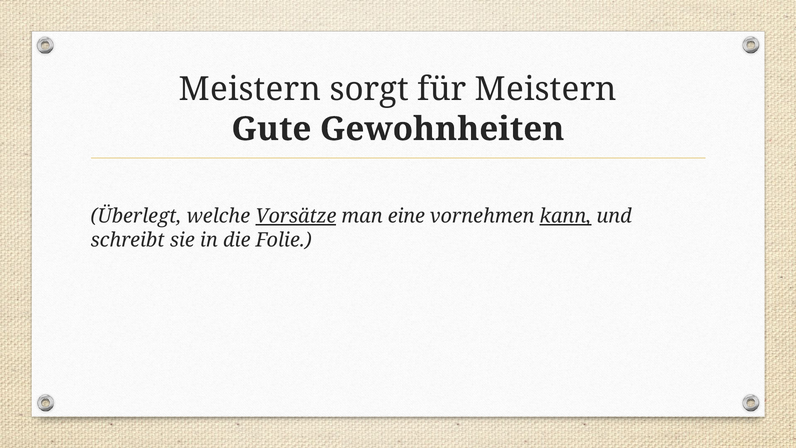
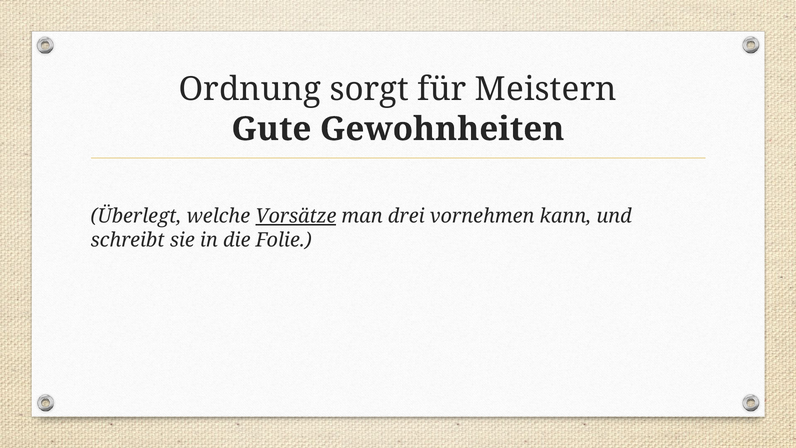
Meistern at (250, 89): Meistern -> Ordnung
eine: eine -> drei
kann underline: present -> none
